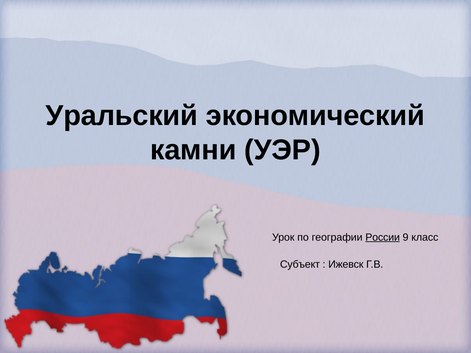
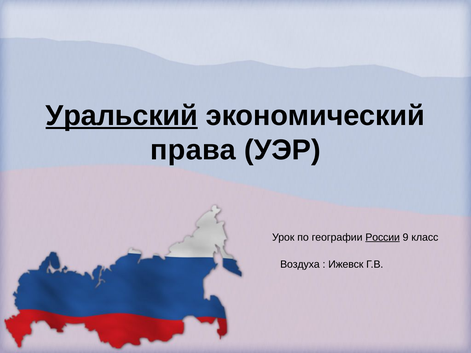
Уральский underline: none -> present
камни: камни -> права
Субъект: Субъект -> Воздуха
